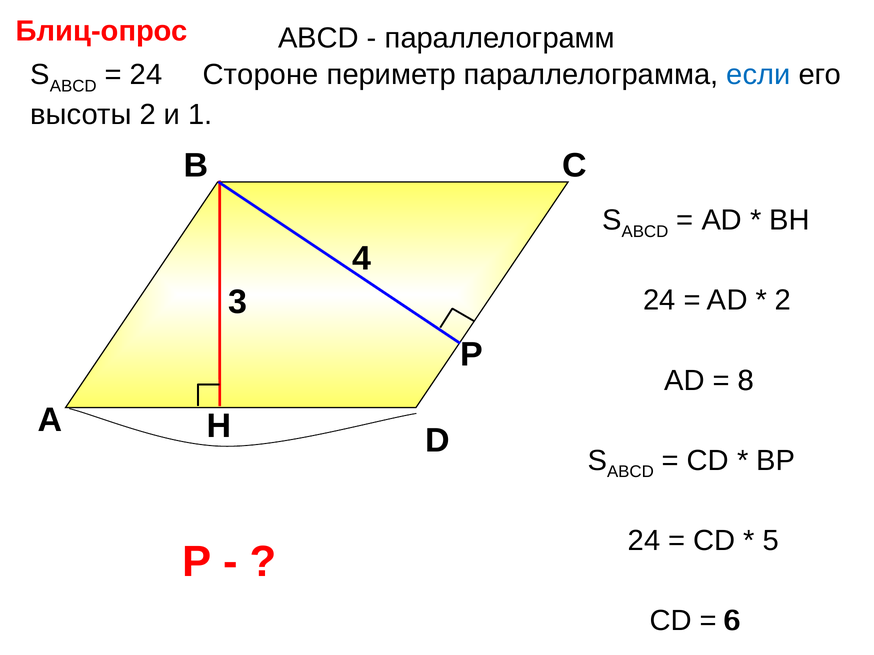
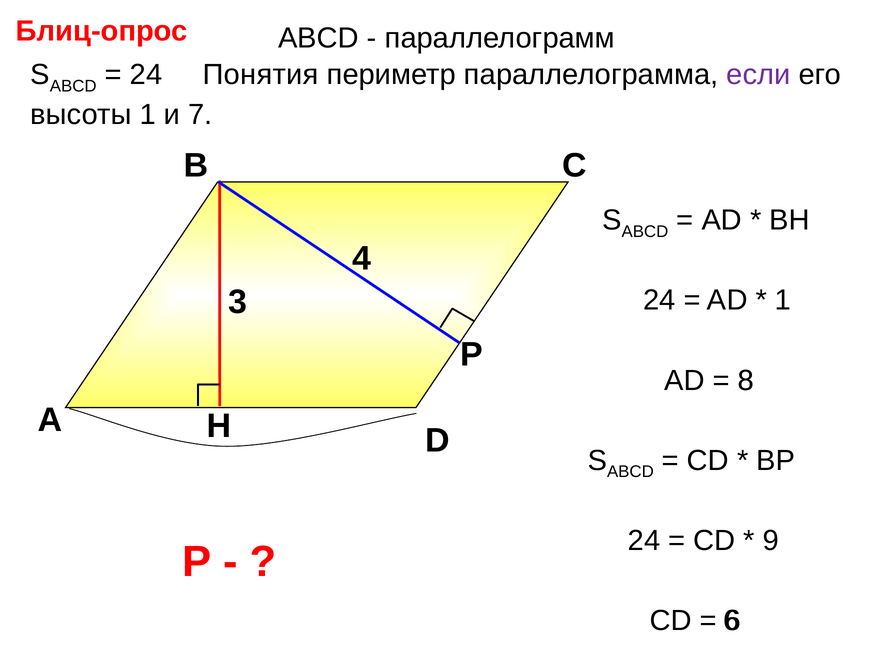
Стороне: Стороне -> Понятия
если colour: blue -> purple
высоты 2: 2 -> 1
1: 1 -> 7
2 at (783, 301): 2 -> 1
5: 5 -> 9
